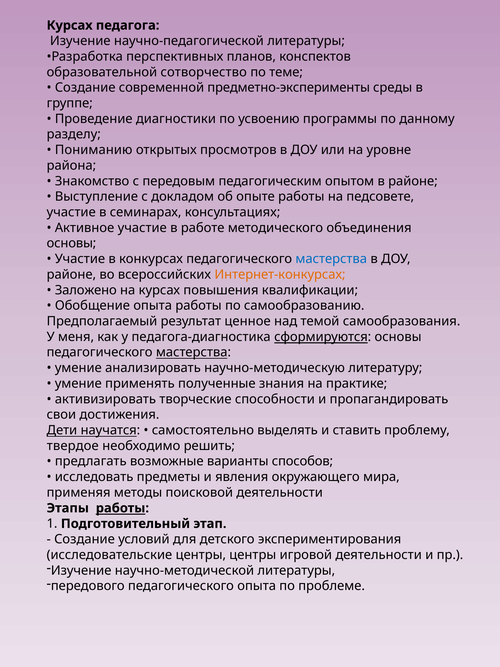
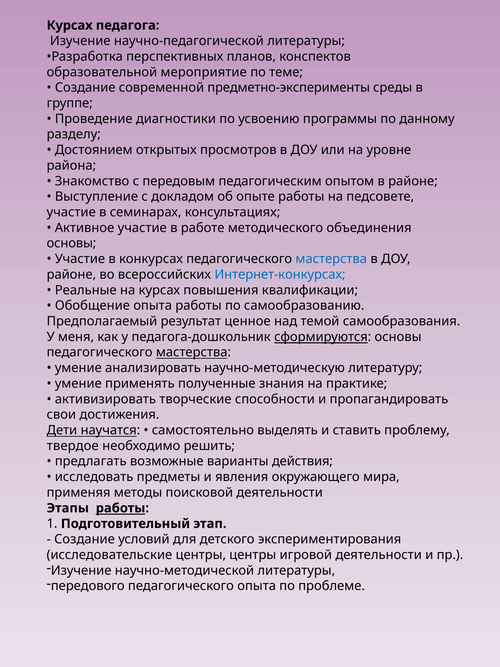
сотворчество: сотворчество -> мероприятие
Пониманию: Пониманию -> Достоянием
Интернет-конкурсах colour: orange -> blue
Заложено: Заложено -> Реальные
педагога-диагностика: педагога-диагностика -> педагога-дошкольник
способов: способов -> действия
